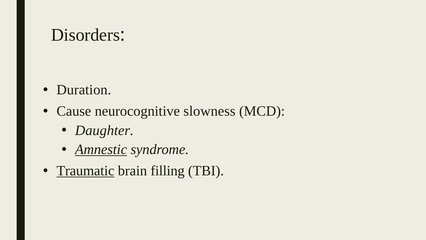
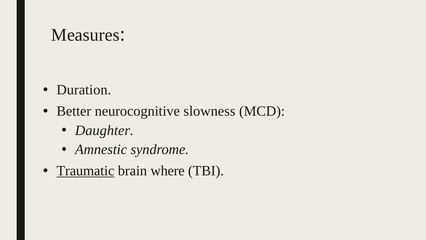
Disorders: Disorders -> Measures
Cause: Cause -> Better
Amnestic underline: present -> none
filling: filling -> where
